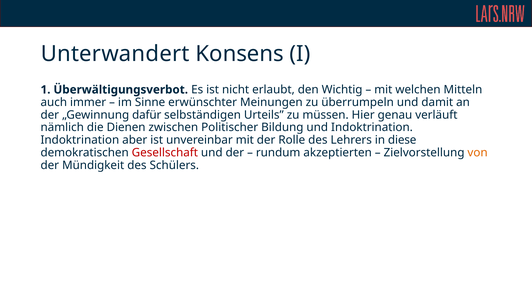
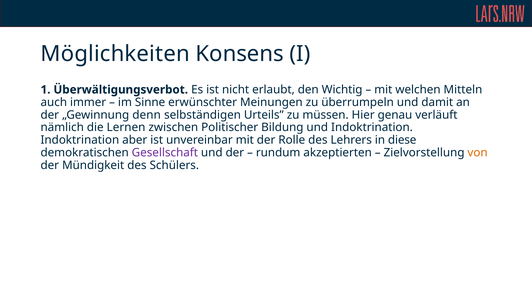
Unterwandert: Unterwandert -> Möglichkeiten
dafür: dafür -> denn
Dienen: Dienen -> Lernen
Gesellschaft colour: red -> purple
